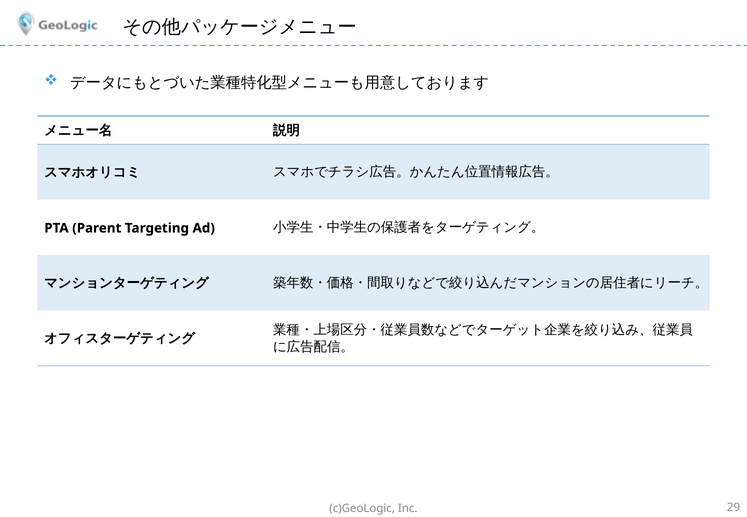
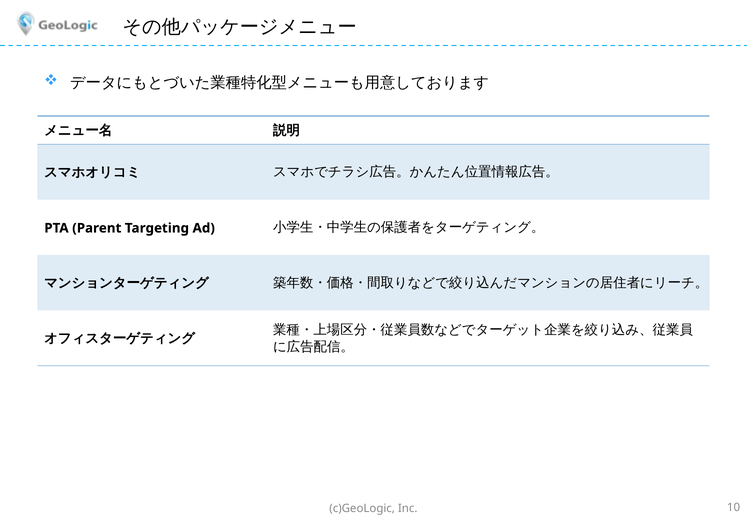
29: 29 -> 10
